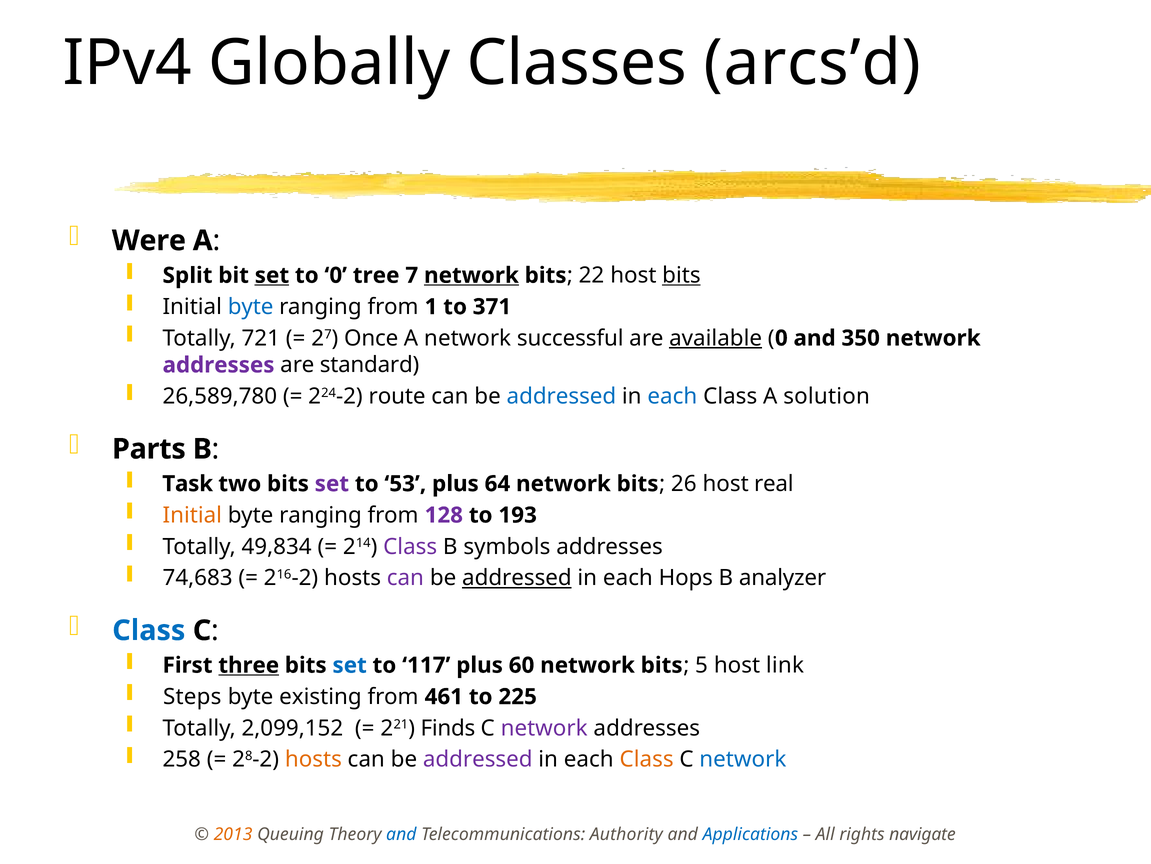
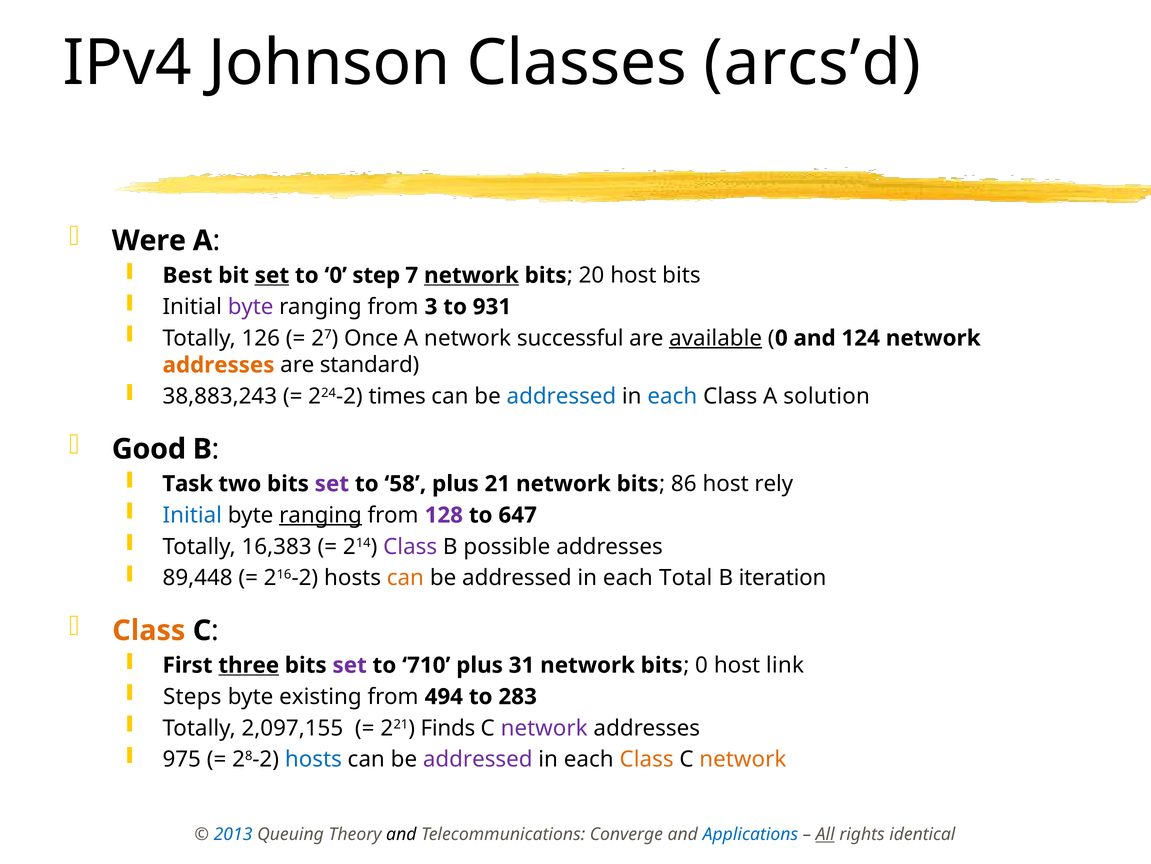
Globally: Globally -> Johnson
Split: Split -> Best
tree: tree -> step
22: 22 -> 20
bits at (681, 275) underline: present -> none
byte at (251, 307) colour: blue -> purple
1: 1 -> 3
371: 371 -> 931
721: 721 -> 126
350: 350 -> 124
addresses at (219, 365) colour: purple -> orange
26,589,780: 26,589,780 -> 38,883,243
route: route -> times
Parts: Parts -> Good
53: 53 -> 58
64: 64 -> 21
26: 26 -> 86
real: real -> rely
Initial at (192, 515) colour: orange -> blue
ranging at (320, 515) underline: none -> present
193: 193 -> 647
49,834: 49,834 -> 16,383
symbols: symbols -> possible
74,683: 74,683 -> 89,448
can at (405, 577) colour: purple -> orange
addressed at (517, 577) underline: present -> none
Hops: Hops -> Total
analyzer: analyzer -> iteration
Class at (149, 630) colour: blue -> orange
set at (350, 665) colour: blue -> purple
117: 117 -> 710
60: 60 -> 31
bits 5: 5 -> 0
461: 461 -> 494
225: 225 -> 283
2,099,152: 2,099,152 -> 2,097,155
258: 258 -> 975
hosts at (313, 759) colour: orange -> blue
network at (743, 759) colour: blue -> orange
2013 colour: orange -> blue
and at (401, 834) colour: blue -> black
Authority: Authority -> Converge
All underline: none -> present
navigate: navigate -> identical
